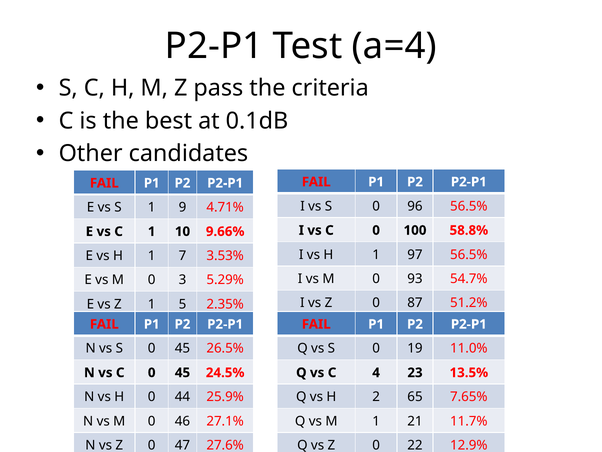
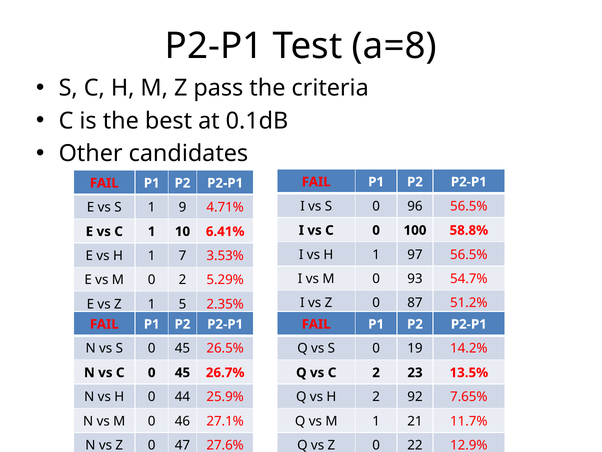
a=4: a=4 -> a=8
9.66%: 9.66% -> 6.41%
0 3: 3 -> 2
11.0%: 11.0% -> 14.2%
24.5%: 24.5% -> 26.7%
C 4: 4 -> 2
65: 65 -> 92
